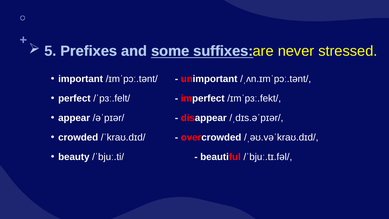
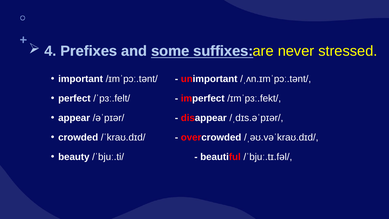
5: 5 -> 4
